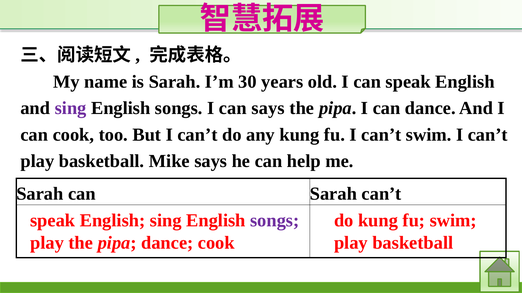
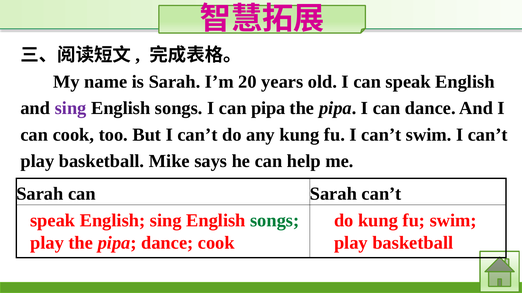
30: 30 -> 20
can says: says -> pipa
songs at (275, 221) colour: purple -> green
